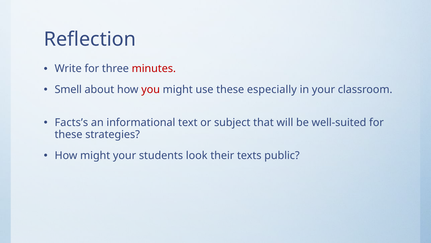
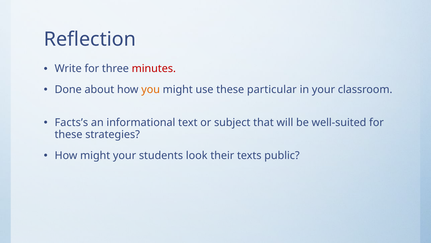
Smell: Smell -> Done
you colour: red -> orange
especially: especially -> particular
